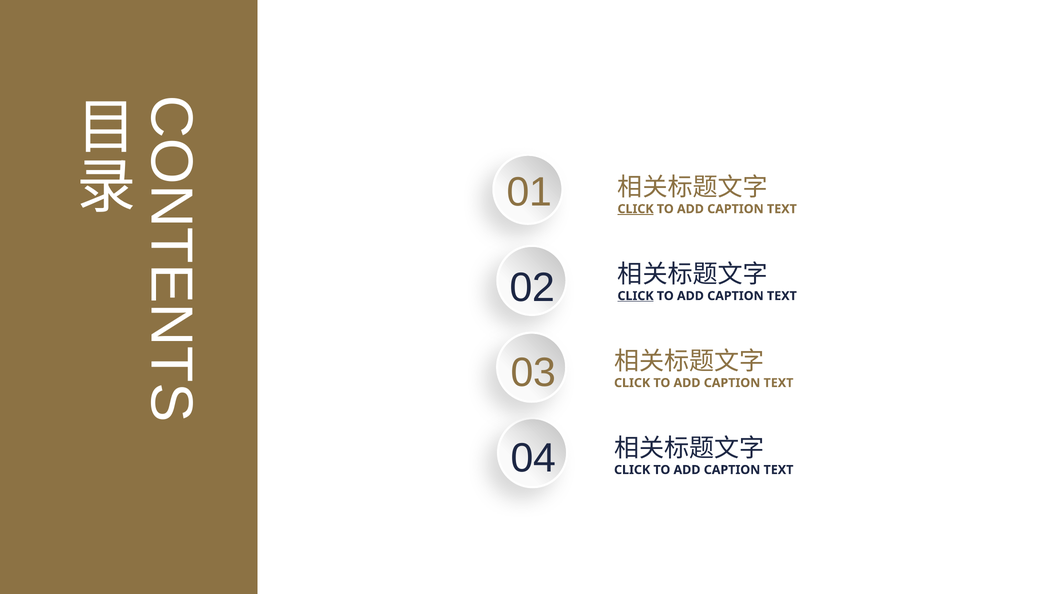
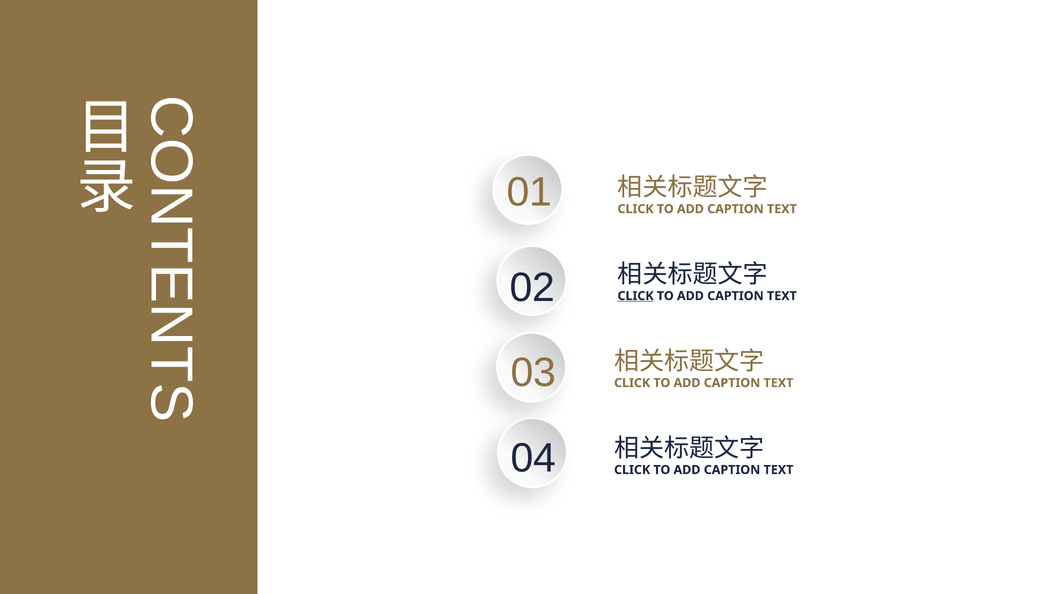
CLICK at (636, 209) underline: present -> none
